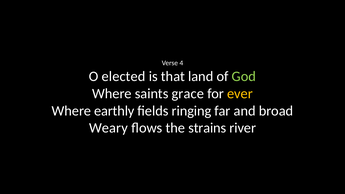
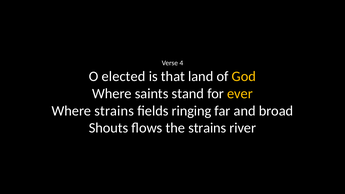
God colour: light green -> yellow
grace: grace -> stand
Where earthly: earthly -> strains
Weary: Weary -> Shouts
